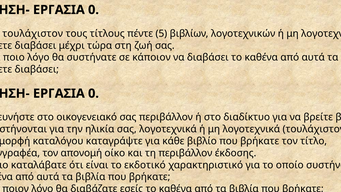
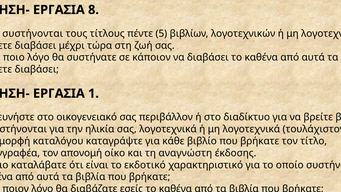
0 at (94, 10): 0 -> 8
τουλάχιστον at (33, 33): τουλάχιστον -> συστήνονται
0 at (94, 93): 0 -> 1
τη περιβάλλον: περιβάλλον -> αναγνώστη
